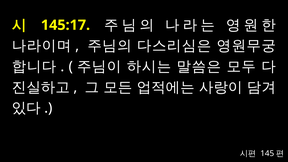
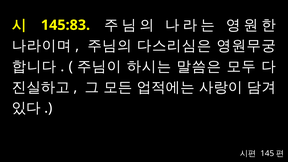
145:17: 145:17 -> 145:83
